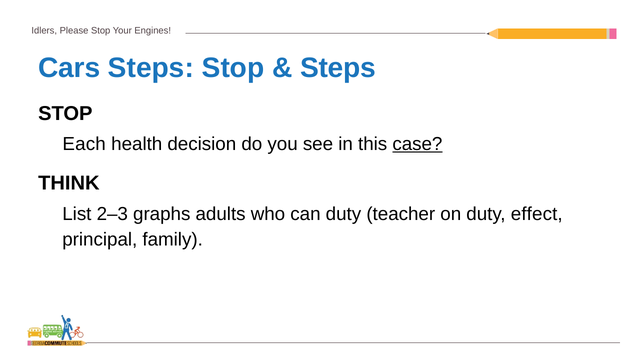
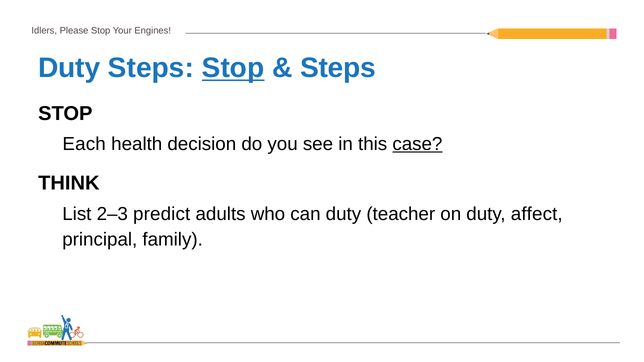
Cars at (69, 68): Cars -> Duty
Stop at (233, 68) underline: none -> present
graphs: graphs -> predict
effect: effect -> affect
